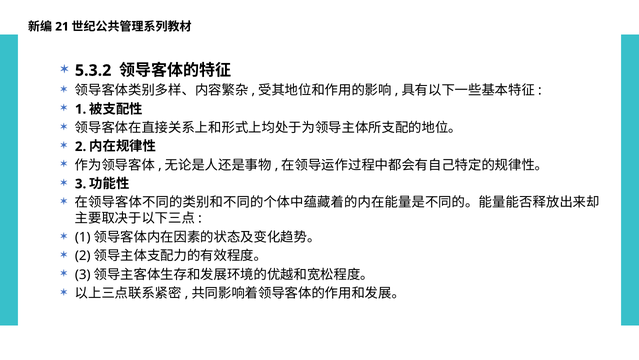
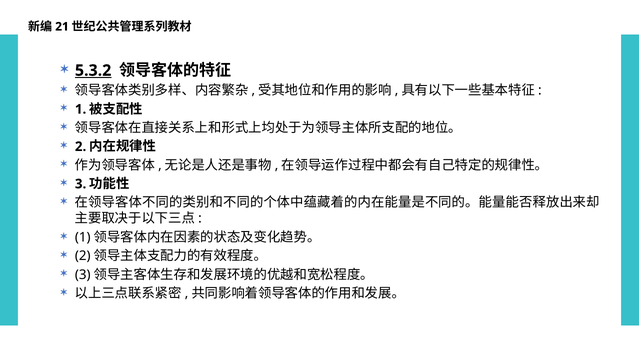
5.3.2 underline: none -> present
